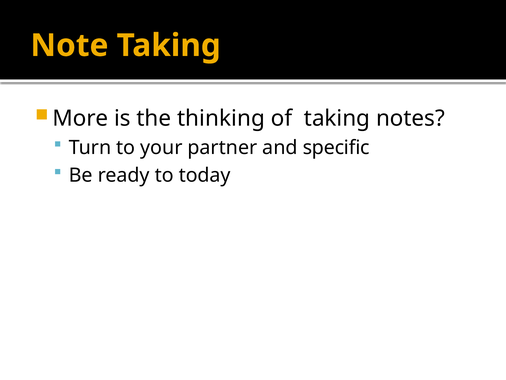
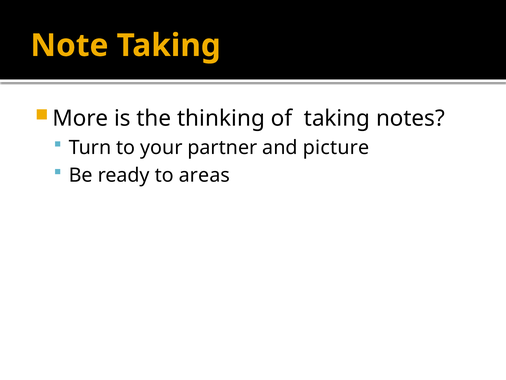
specific: specific -> picture
today: today -> areas
